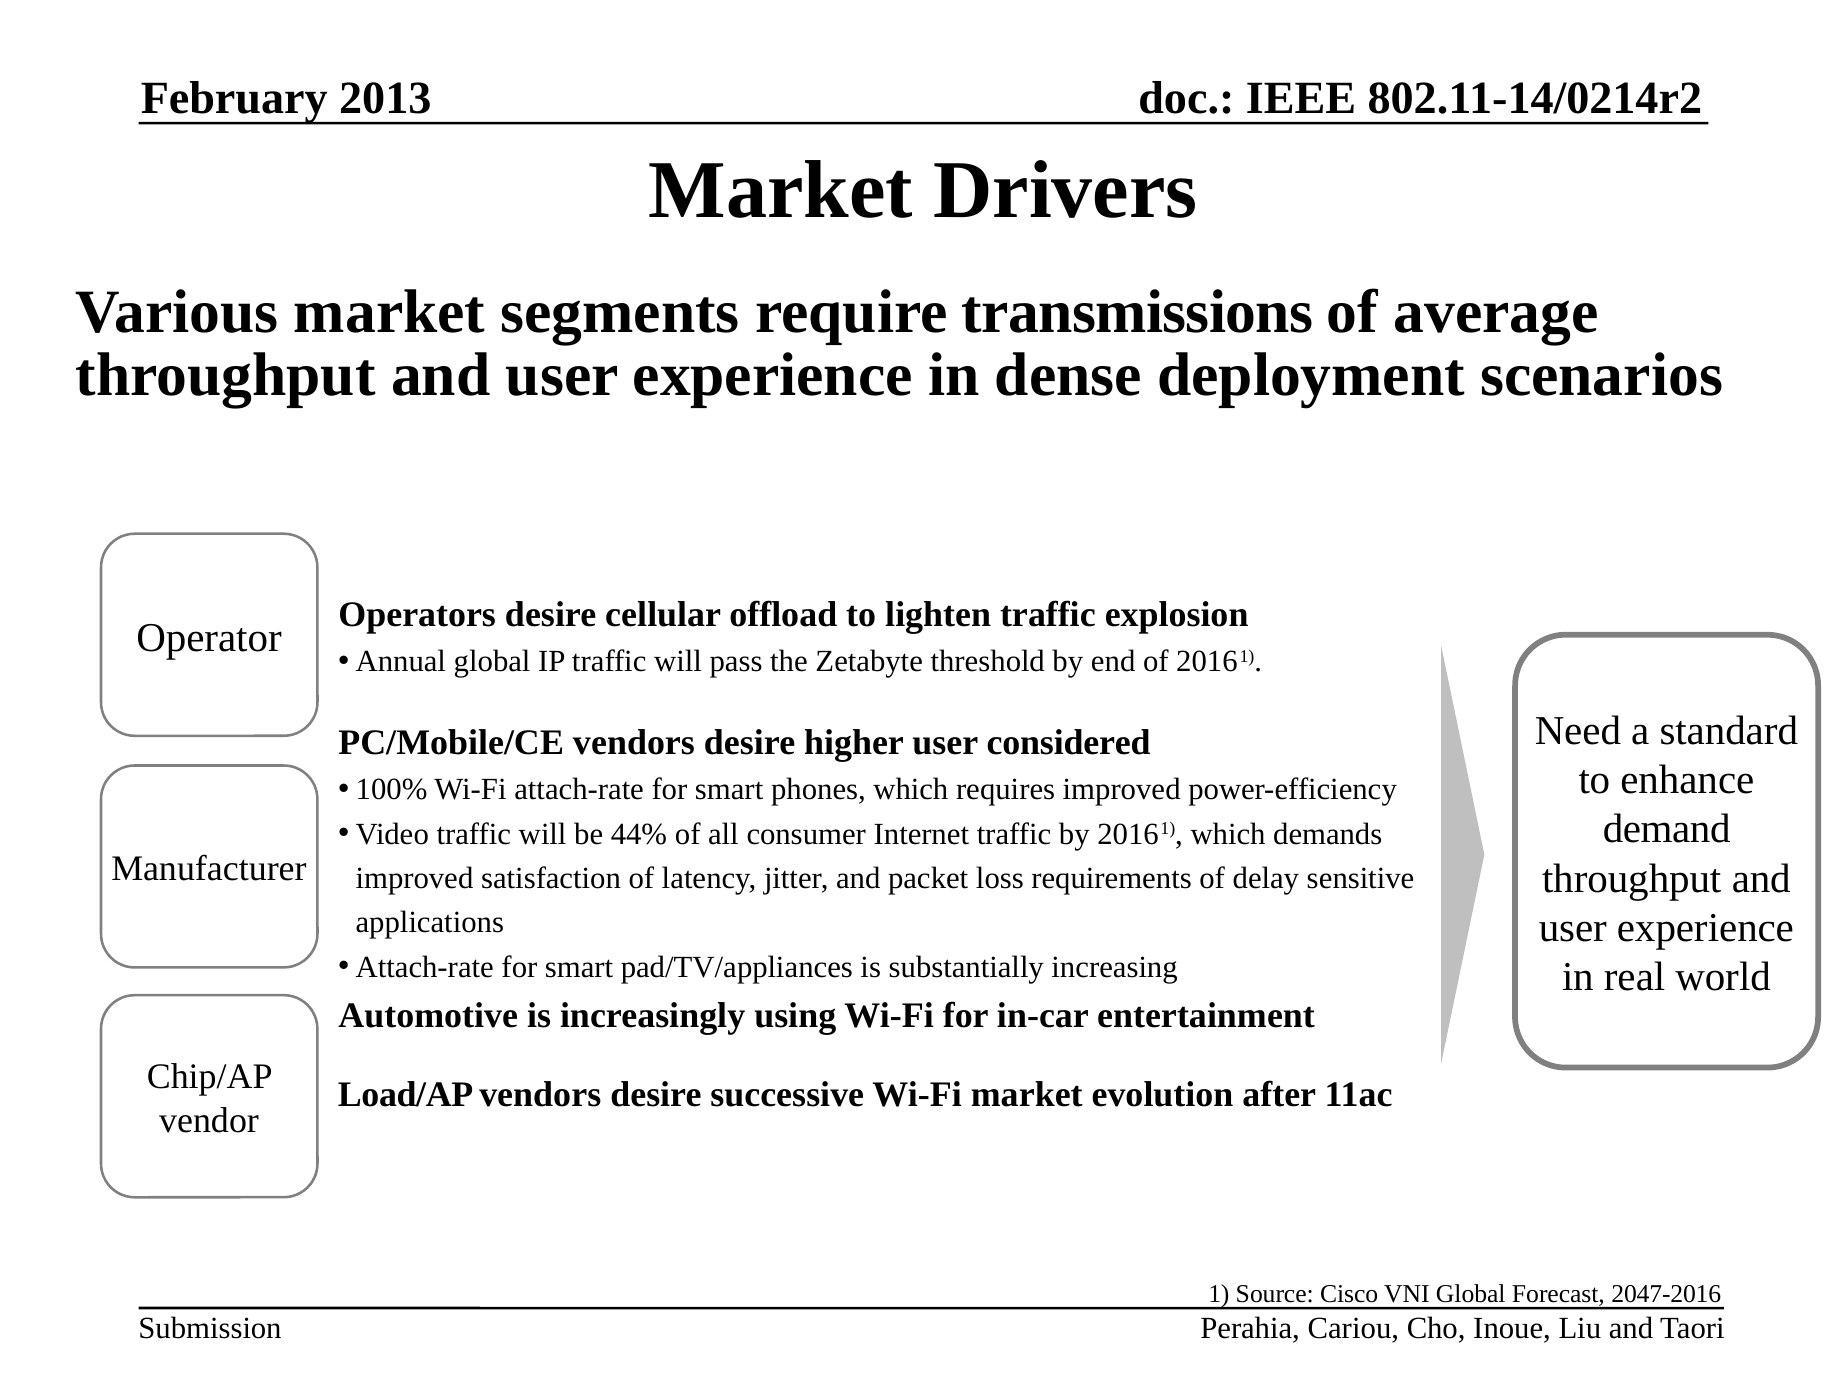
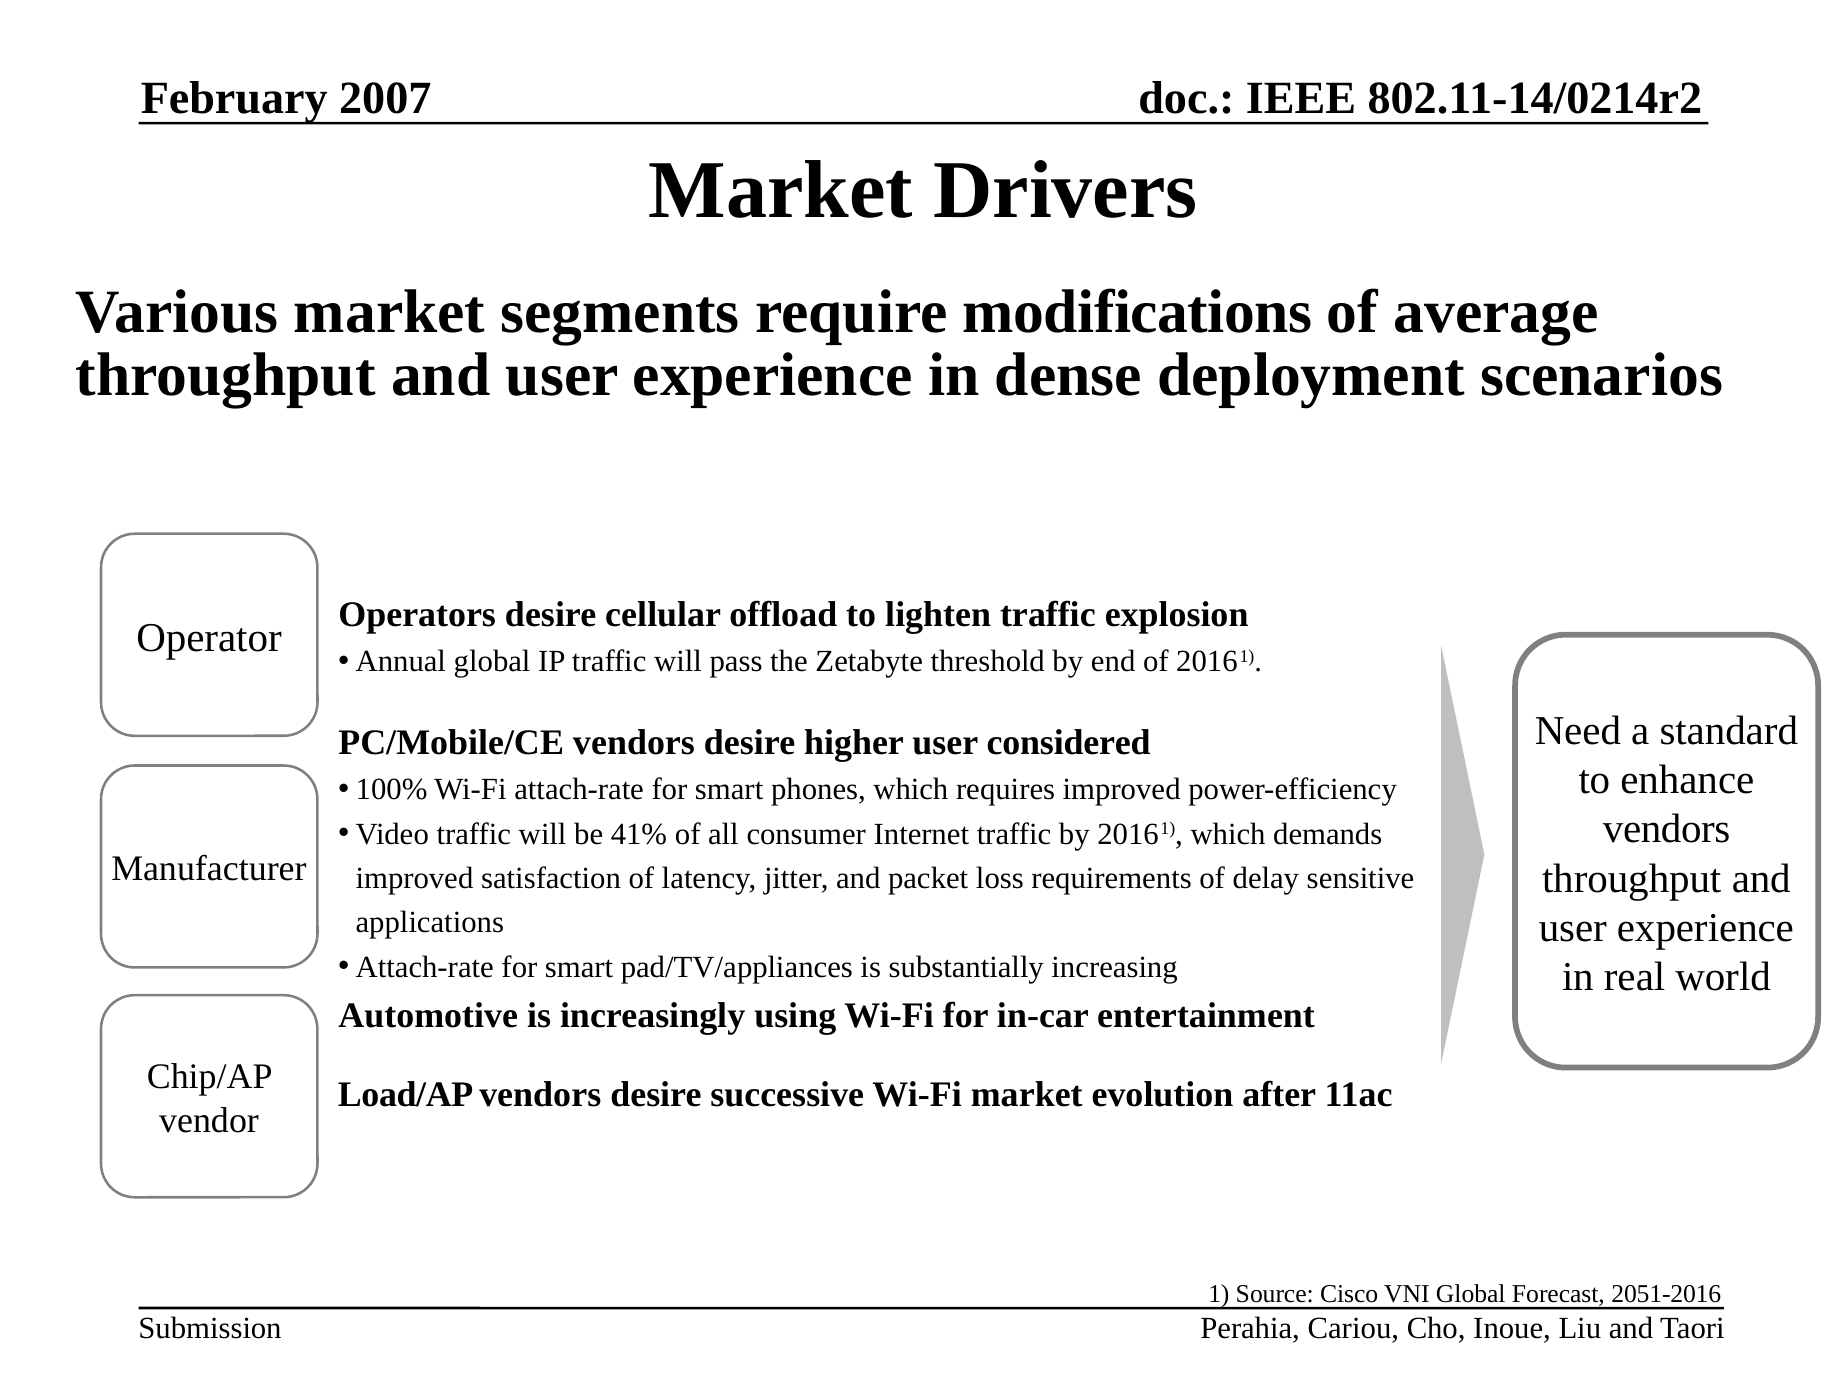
2013: 2013 -> 2007
transmissions: transmissions -> modifications
demand at (1667, 830): demand -> vendors
44%: 44% -> 41%
2047-2016: 2047-2016 -> 2051-2016
